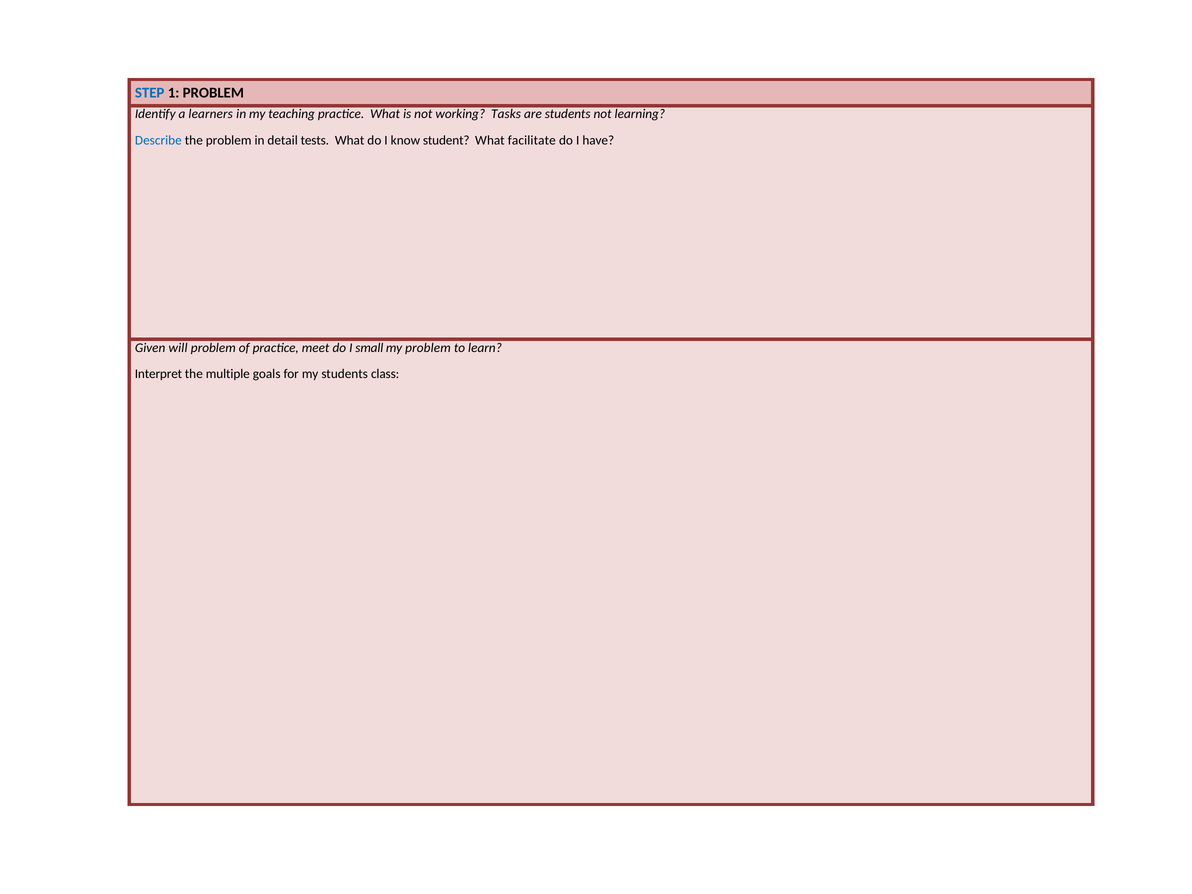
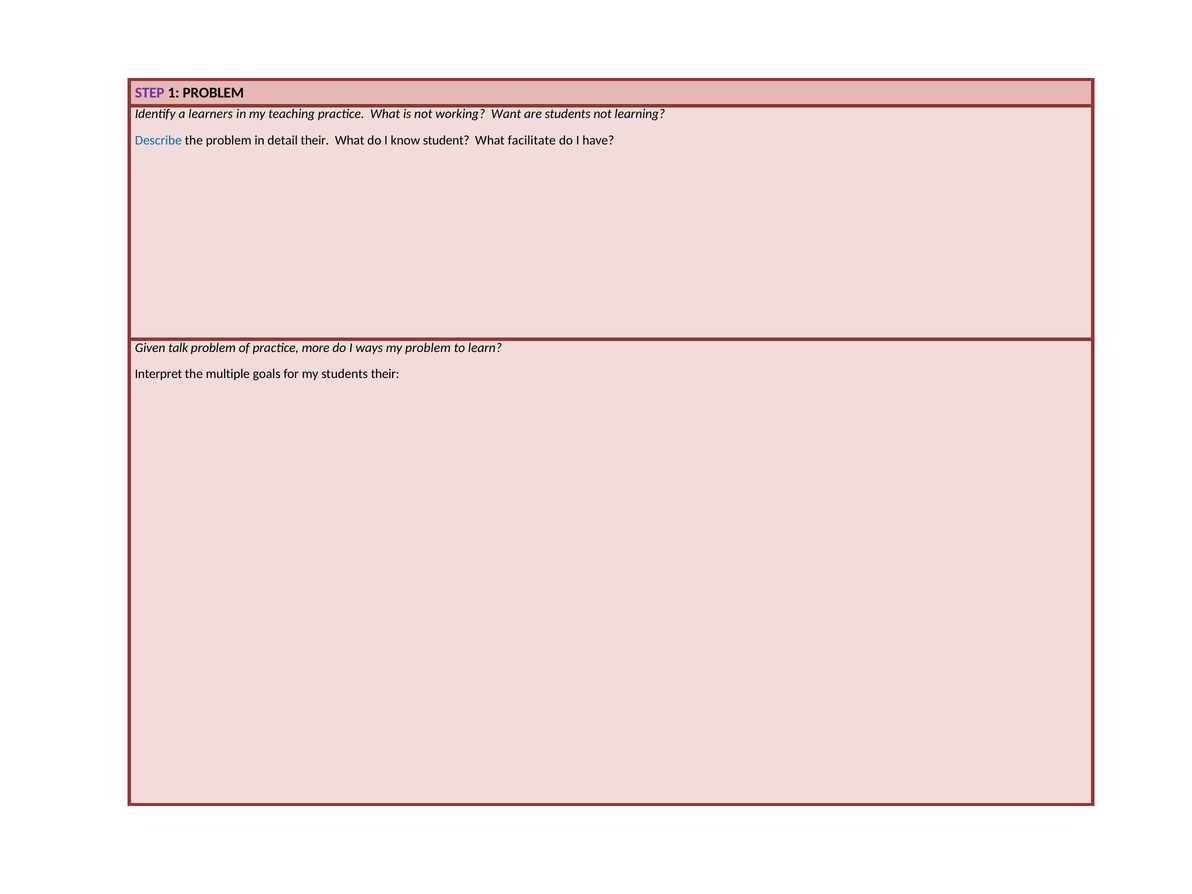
STEP colour: blue -> purple
Tasks: Tasks -> Want
detail tests: tests -> their
will: will -> talk
meet: meet -> more
small: small -> ways
students class: class -> their
